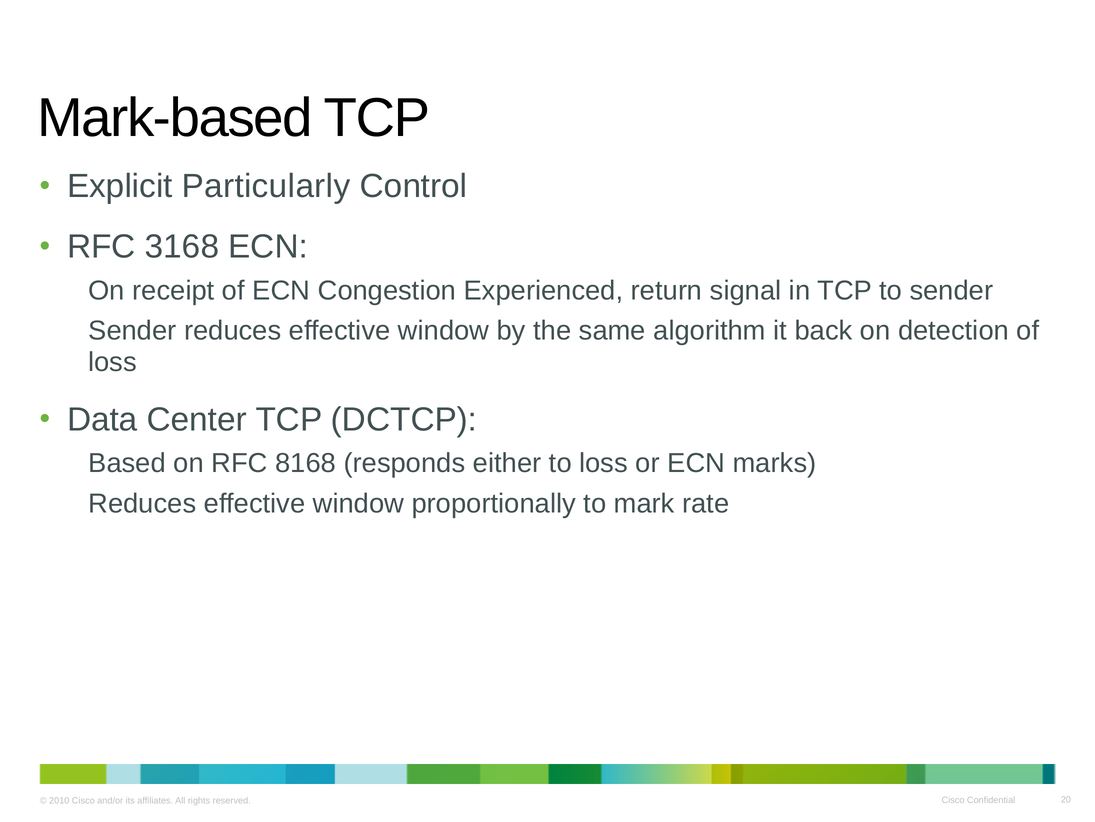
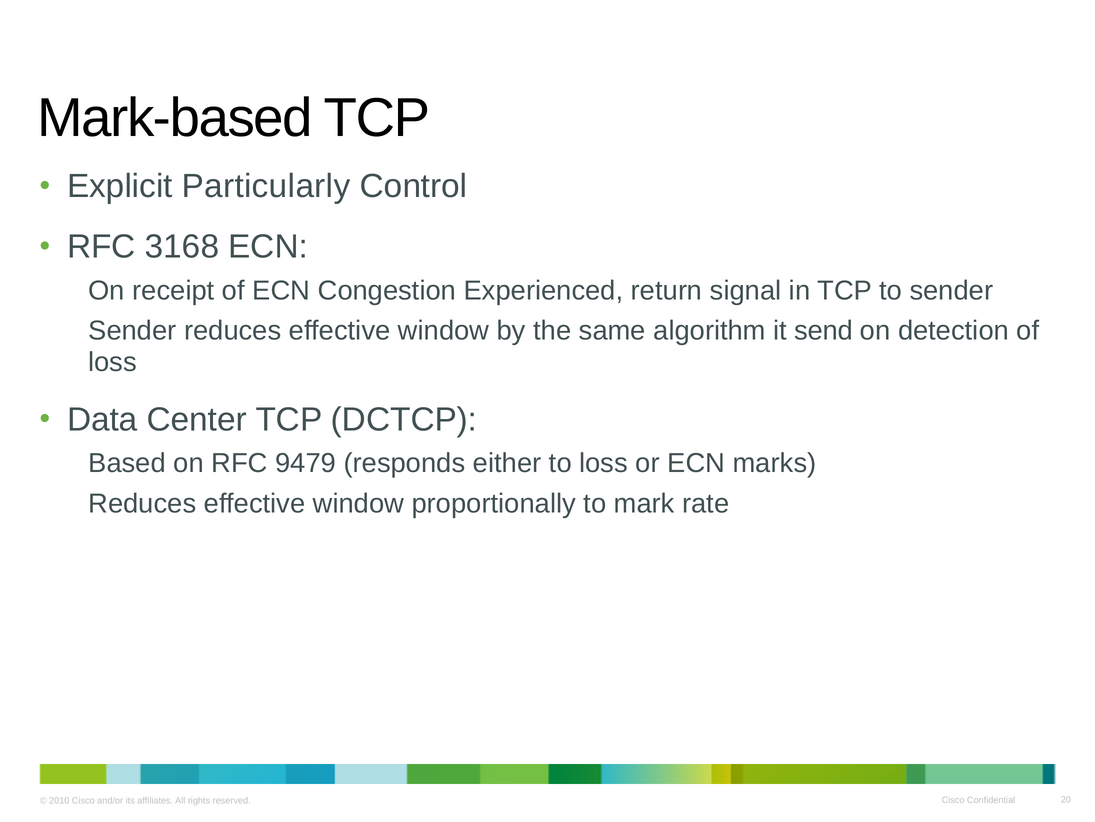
back: back -> send
8168: 8168 -> 9479
